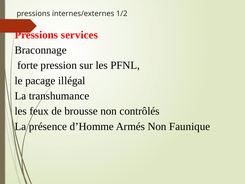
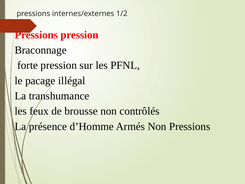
Pressions services: services -> pression
Non Faunique: Faunique -> Pressions
